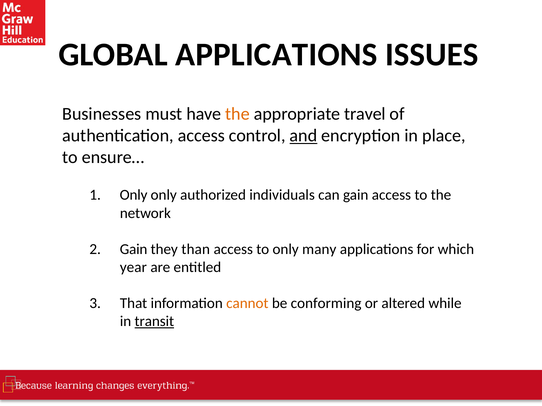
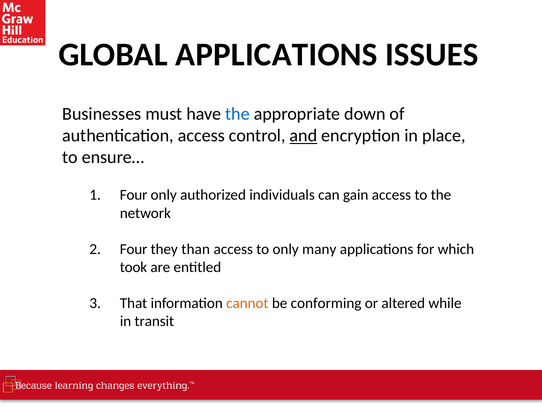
the at (237, 114) colour: orange -> blue
travel: travel -> down
Only at (134, 195): Only -> Four
Gain at (134, 249): Gain -> Four
year: year -> took
transit underline: present -> none
